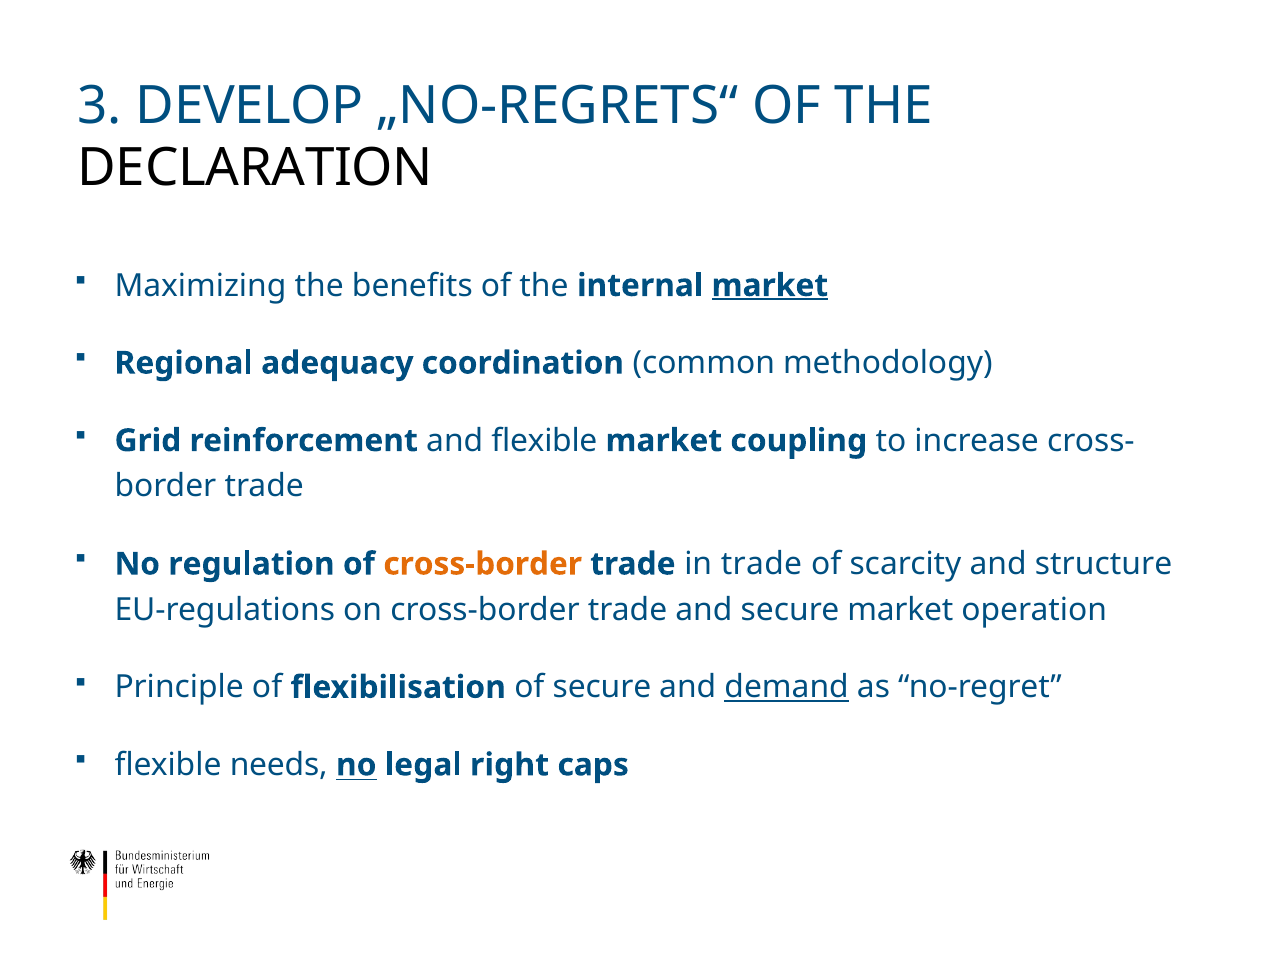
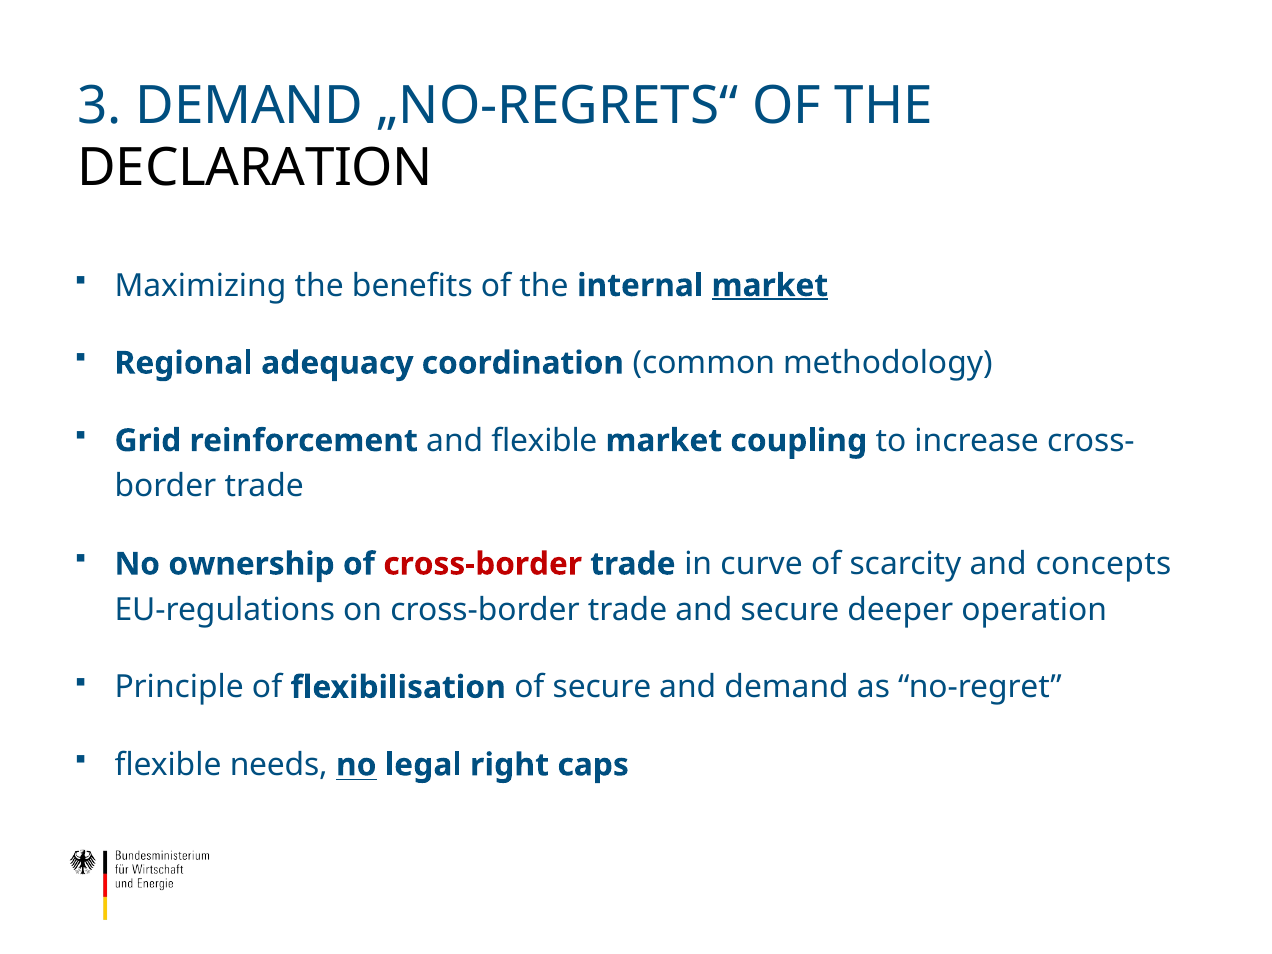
3 DEVELOP: DEVELOP -> DEMAND
regulation: regulation -> ownership
cross-border at (483, 564) colour: orange -> red
in trade: trade -> curve
structure: structure -> concepts
secure market: market -> deeper
demand at (787, 687) underline: present -> none
